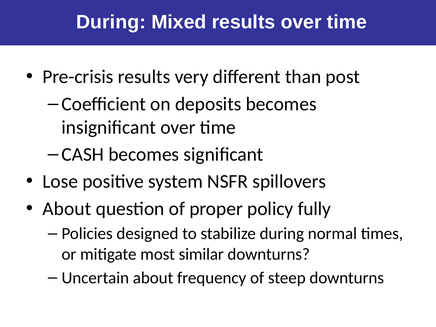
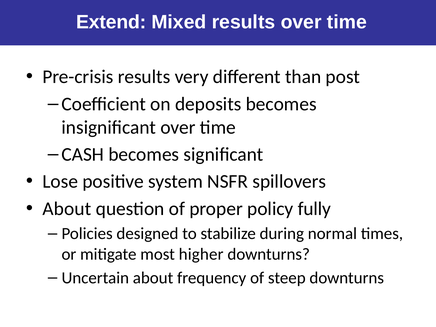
During at (111, 22): During -> Extend
similar: similar -> higher
